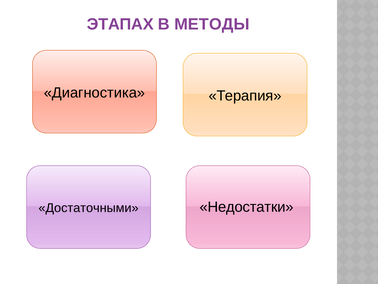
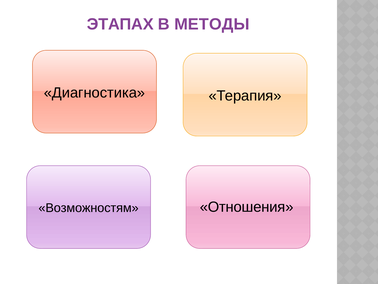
Недостатки: Недостатки -> Отношения
Достаточными: Достаточными -> Возможностям
